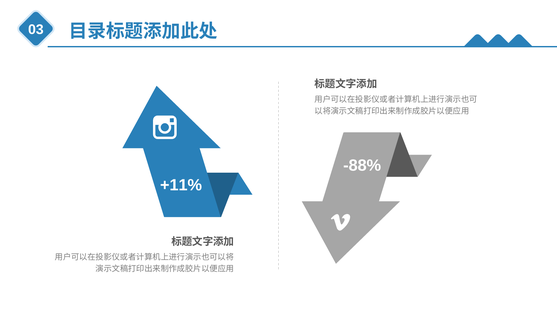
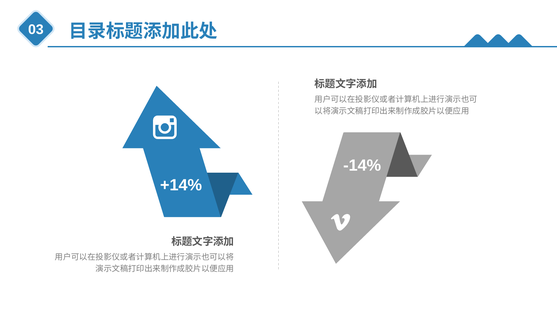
-88%: -88% -> -14%
+11%: +11% -> +14%
